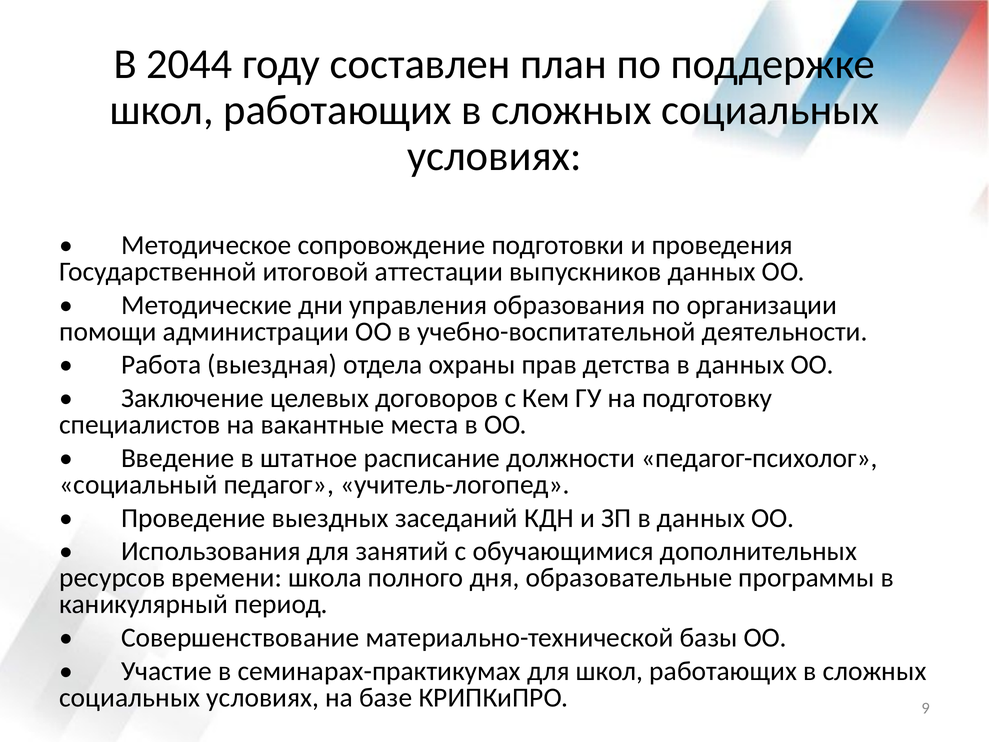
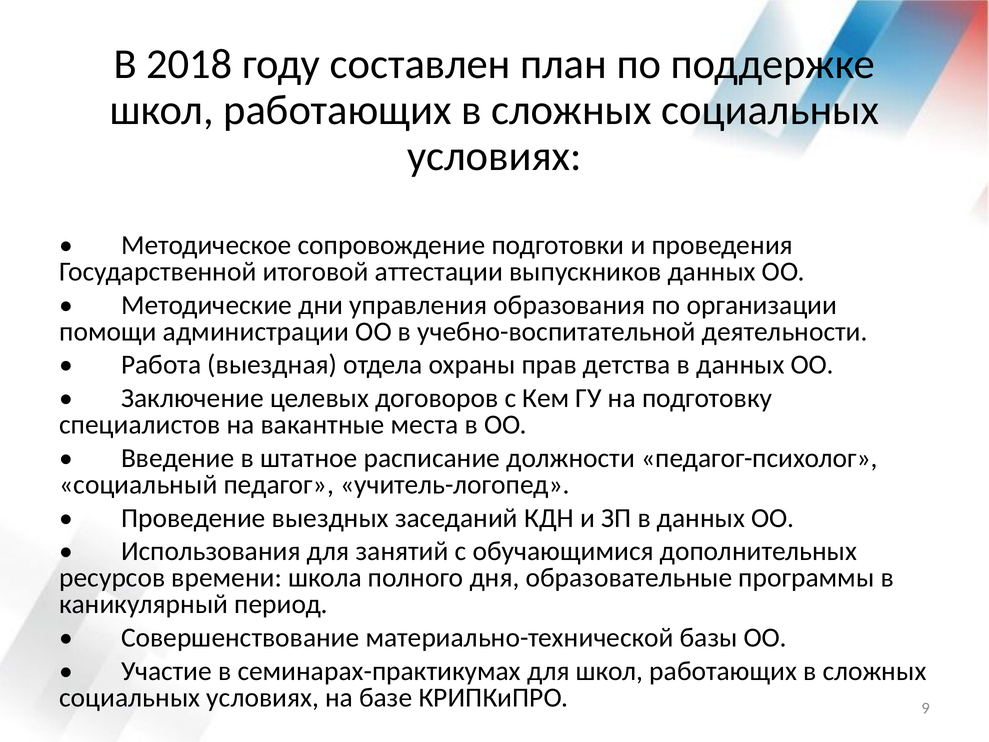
2044: 2044 -> 2018
